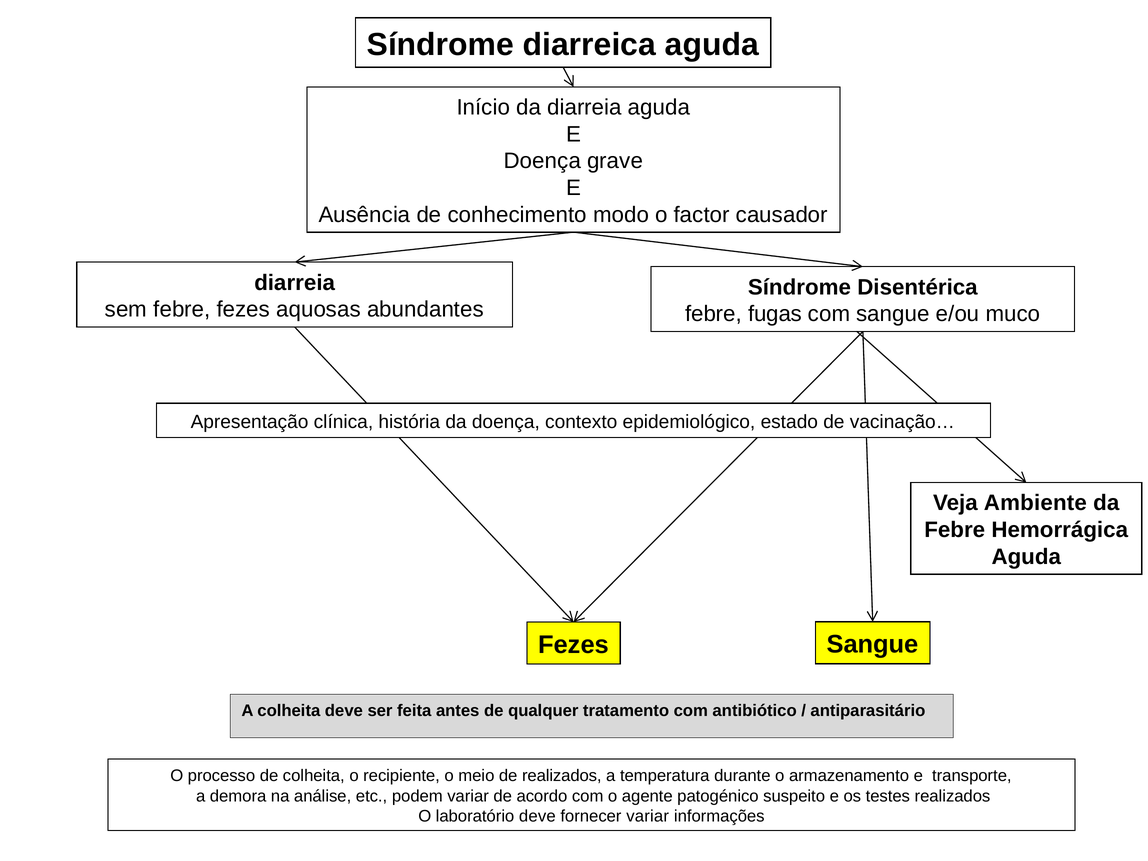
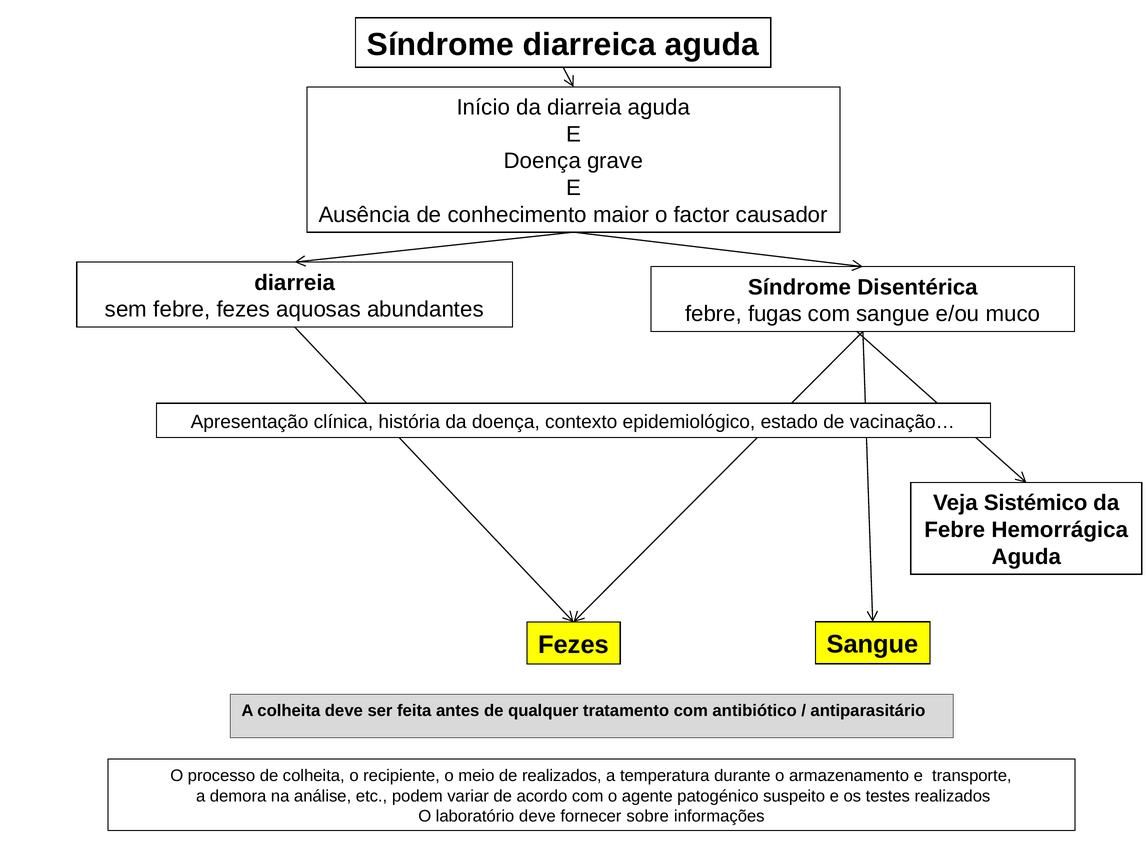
modo: modo -> maior
Ambiente: Ambiente -> Sistémico
fornecer variar: variar -> sobre
